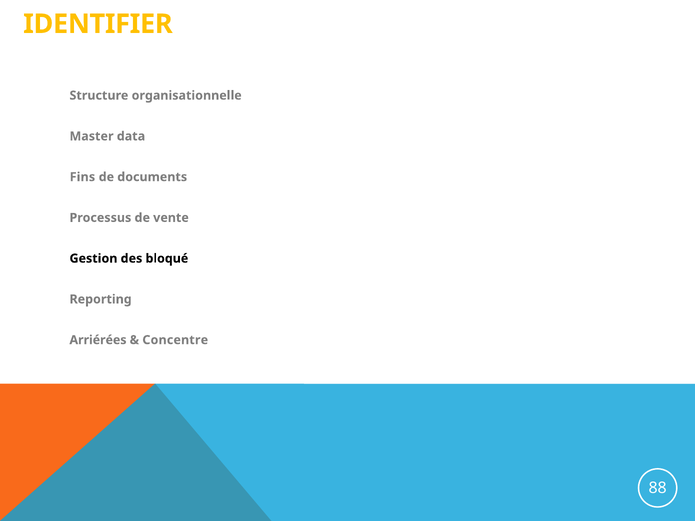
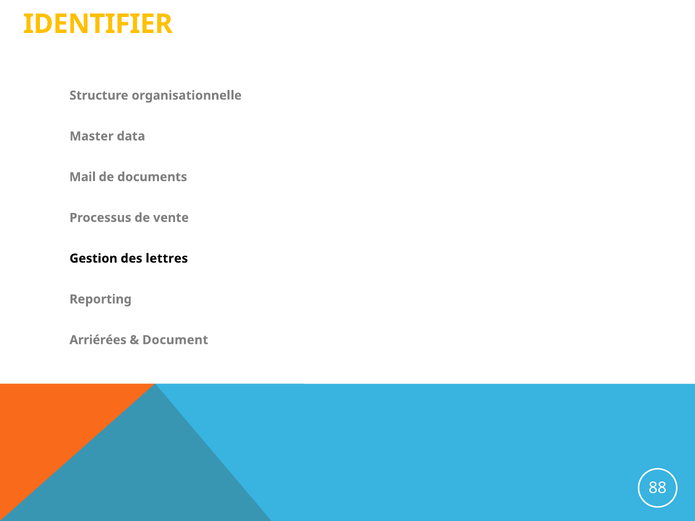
Fins: Fins -> Mail
bloqué: bloqué -> lettres
Concentre: Concentre -> Document
